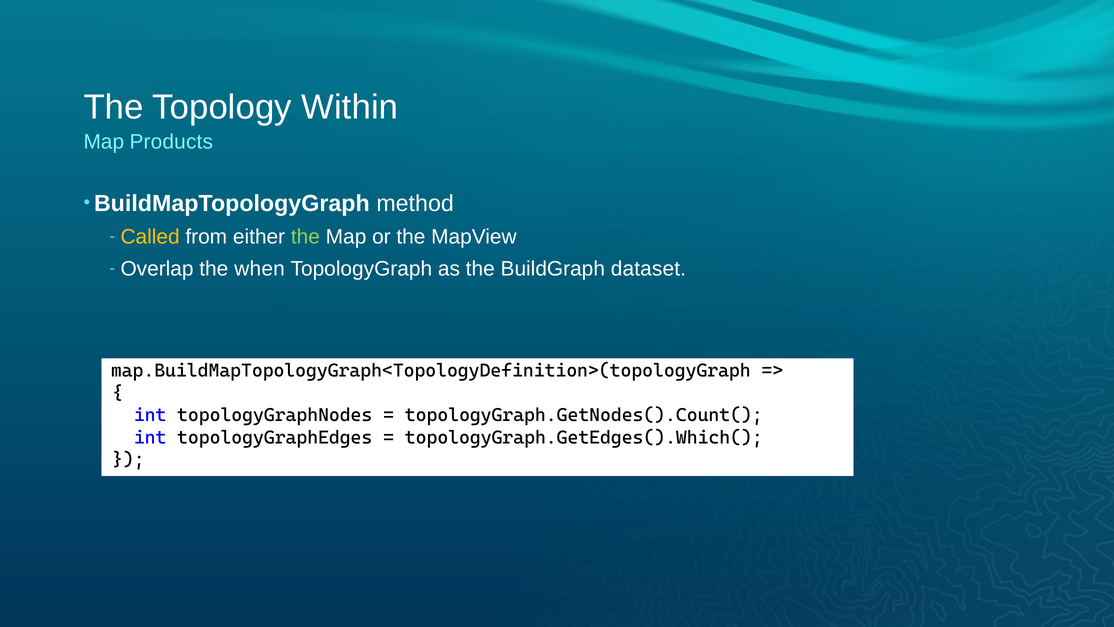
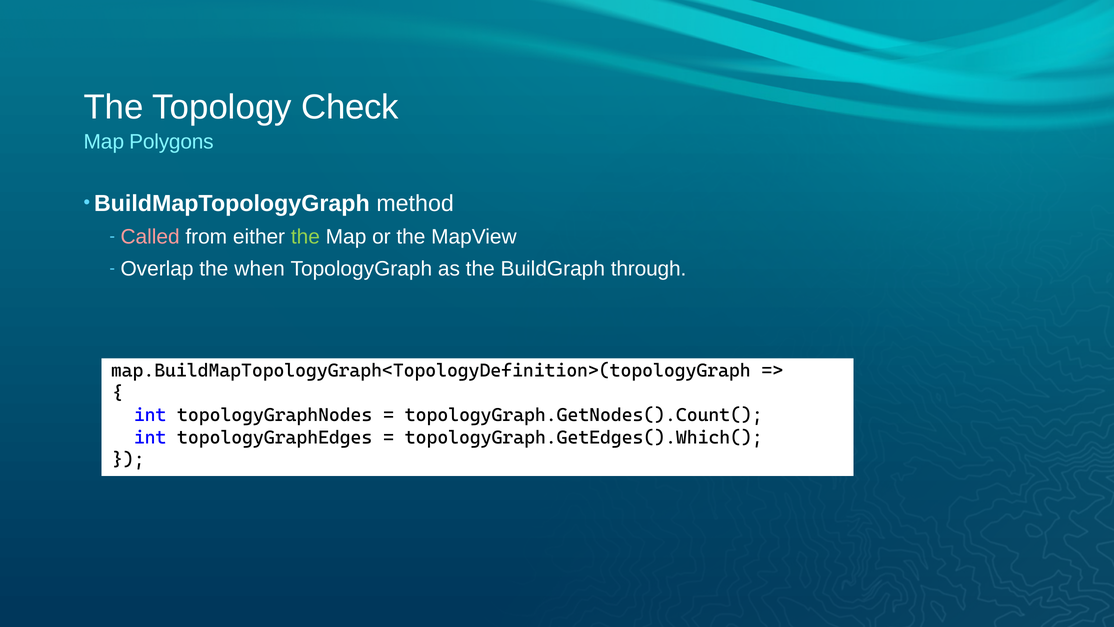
Within: Within -> Check
Products: Products -> Polygons
Called colour: yellow -> pink
dataset: dataset -> through
